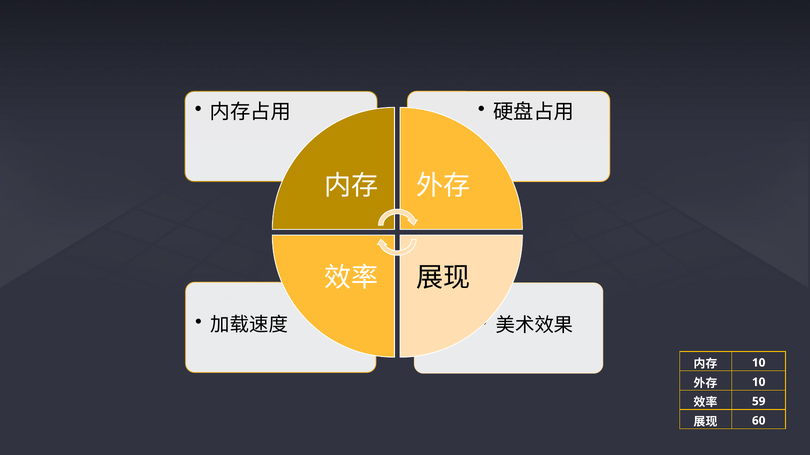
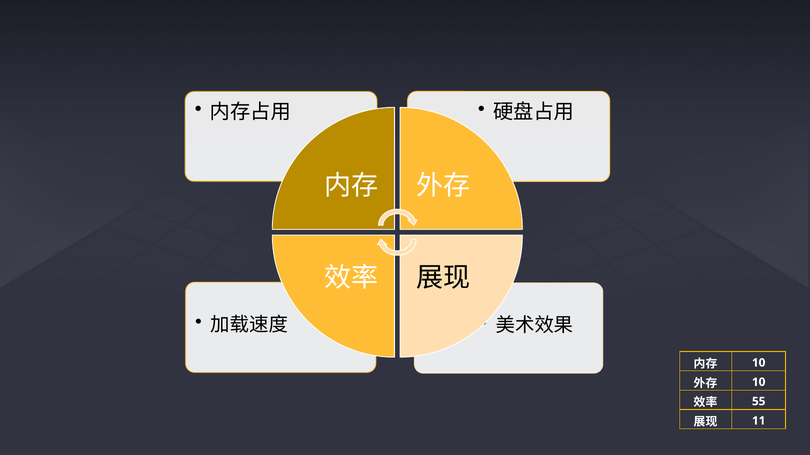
59: 59 -> 55
60: 60 -> 11
